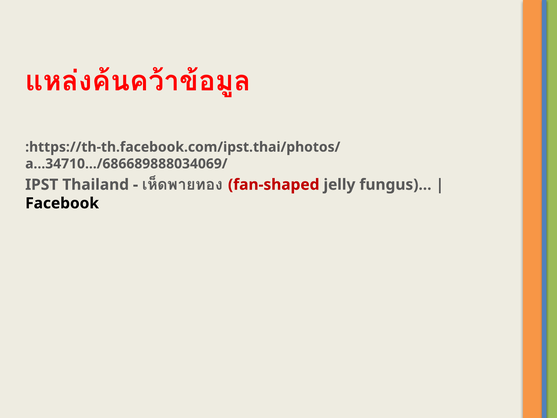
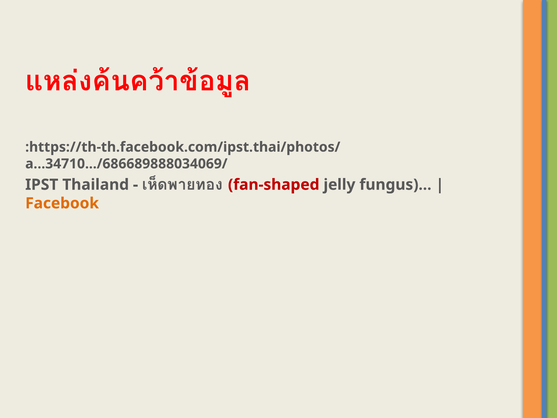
Facebook colour: black -> orange
